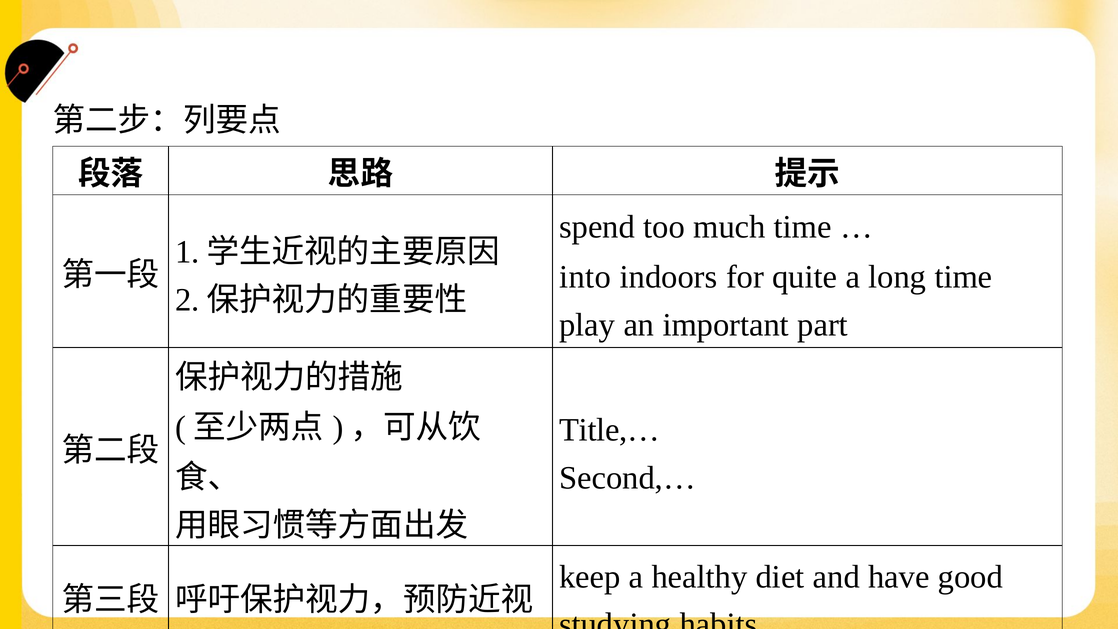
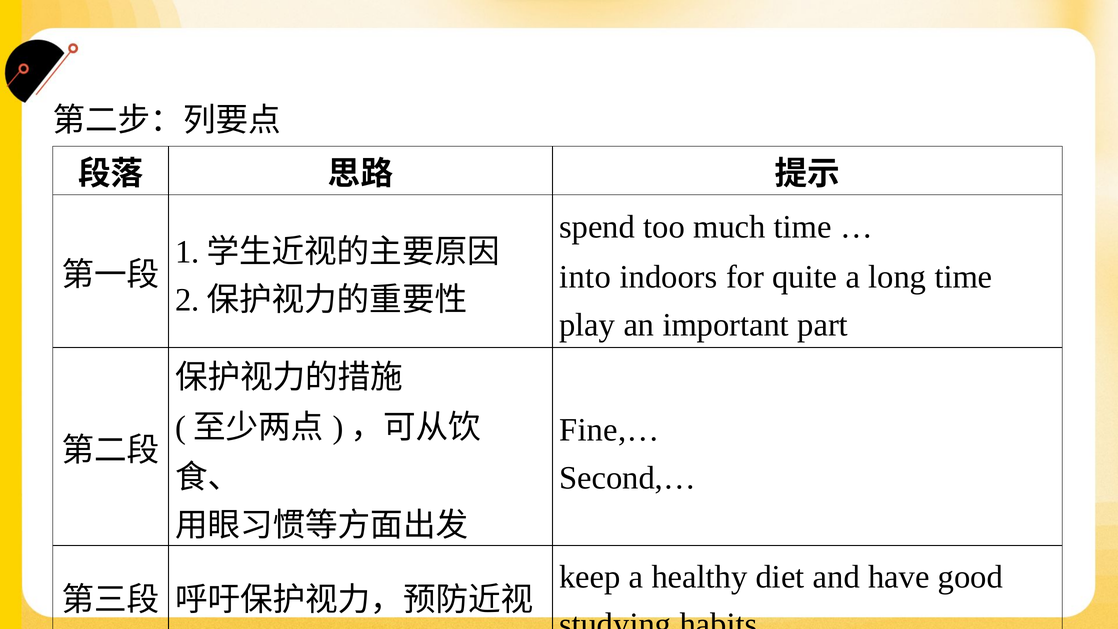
Title,…: Title,… -> Fine,…
